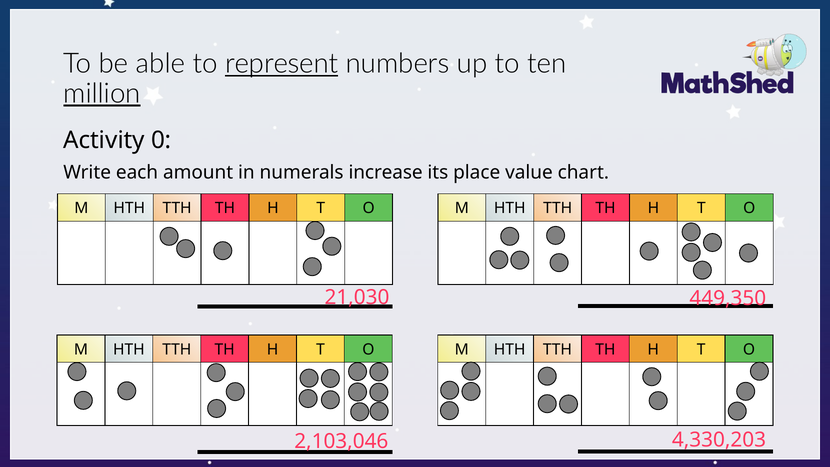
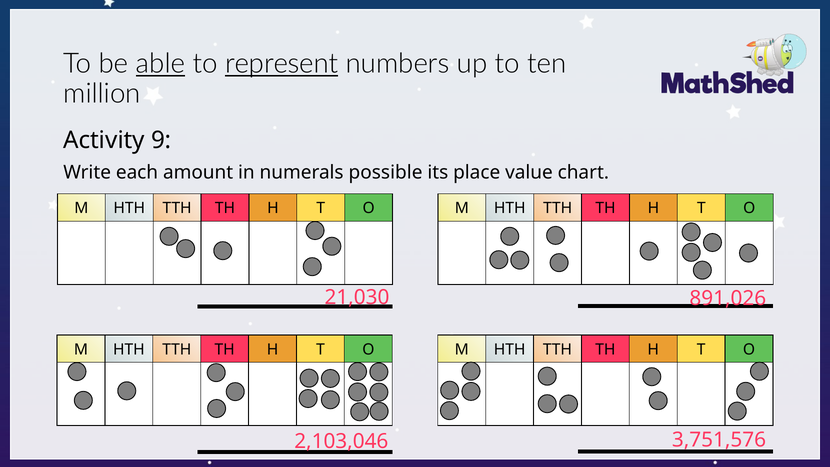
able underline: none -> present
million underline: present -> none
0: 0 -> 9
increase: increase -> possible
449,350: 449,350 -> 891,026
4,330,203: 4,330,203 -> 3,751,576
